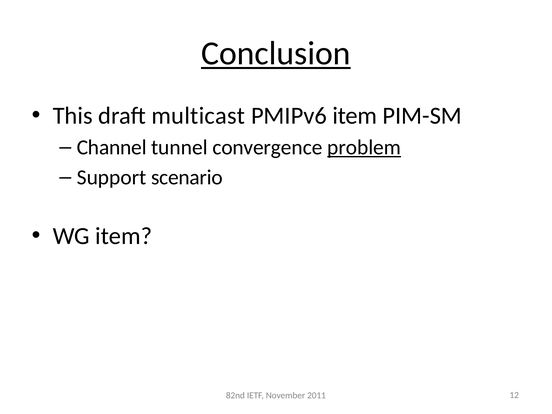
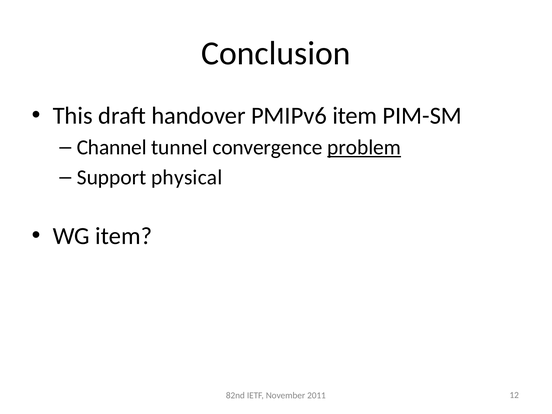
Conclusion underline: present -> none
multicast: multicast -> handover
scenario: scenario -> physical
